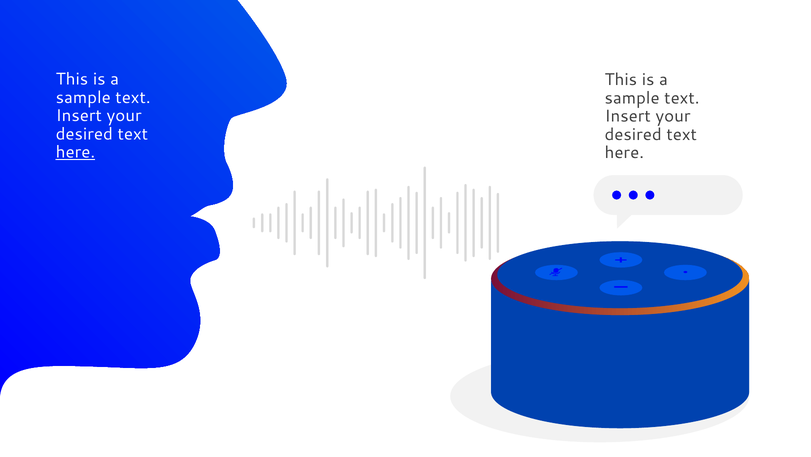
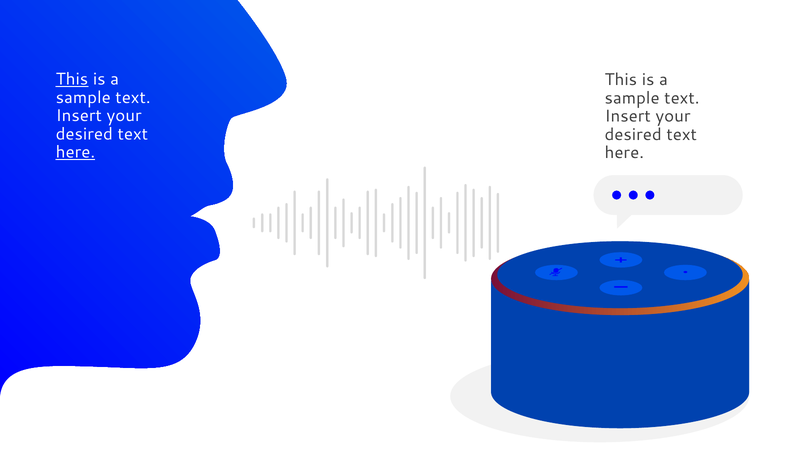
This at (72, 79) underline: none -> present
